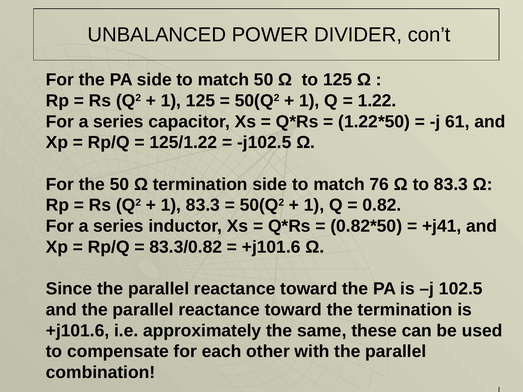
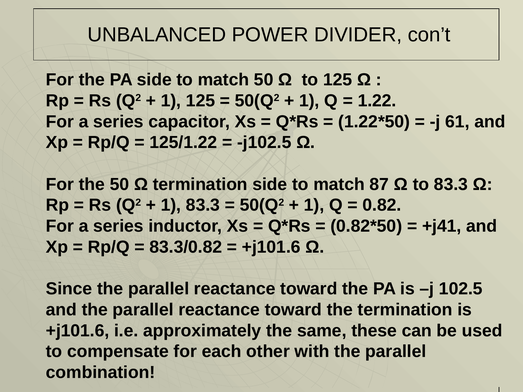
76: 76 -> 87
